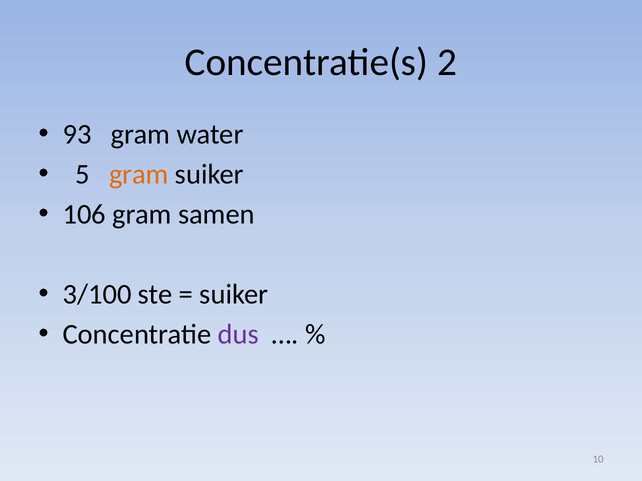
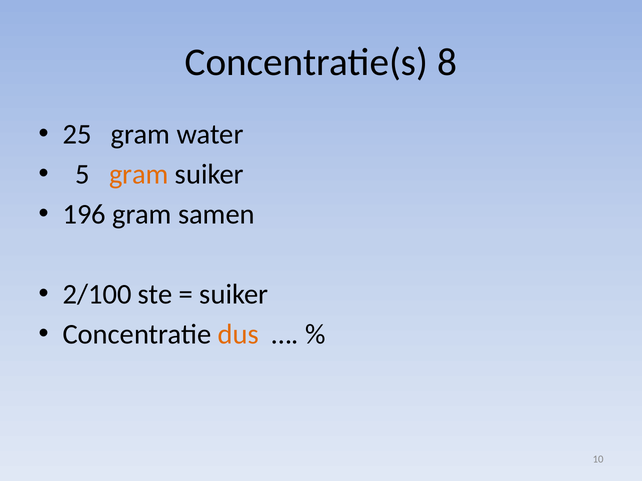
2: 2 -> 8
93: 93 -> 25
106: 106 -> 196
3/100: 3/100 -> 2/100
dus colour: purple -> orange
